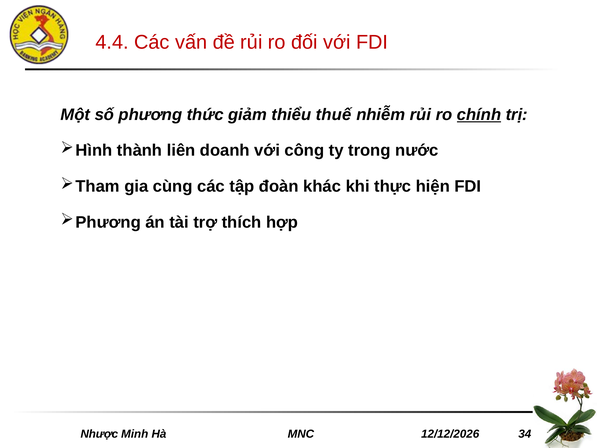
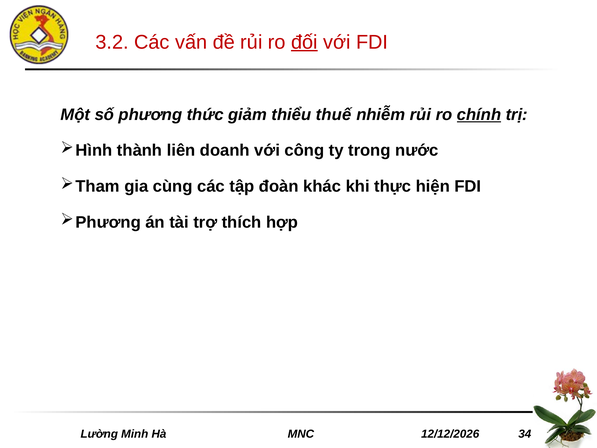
4.4: 4.4 -> 3.2
đối underline: none -> present
Nhược: Nhược -> Lường
